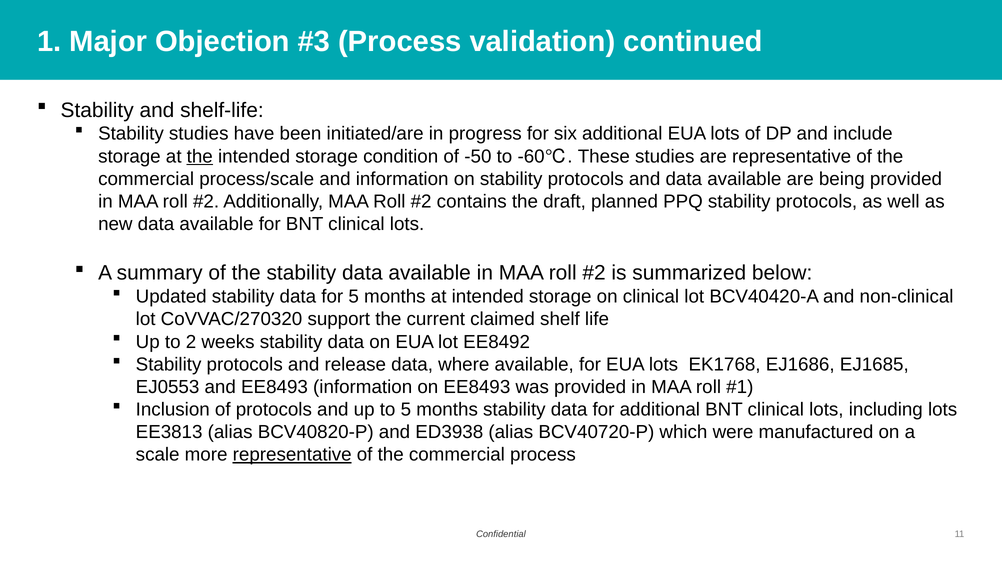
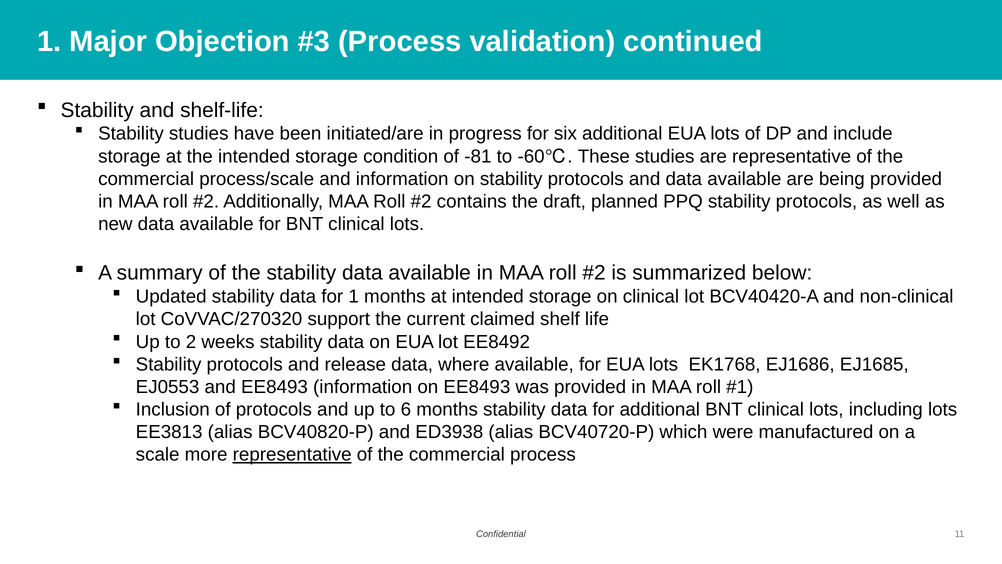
the at (200, 156) underline: present -> none
-50: -50 -> -81
for 5: 5 -> 1
to 5: 5 -> 6
